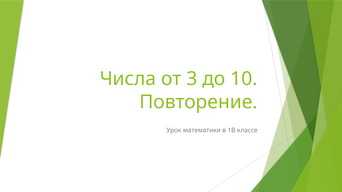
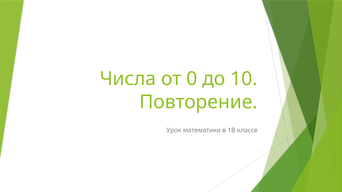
3: 3 -> 0
